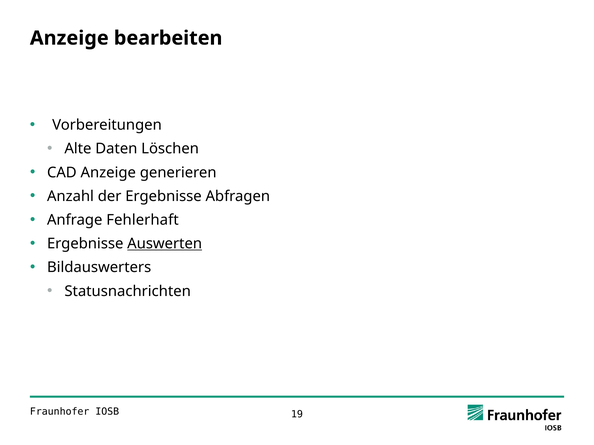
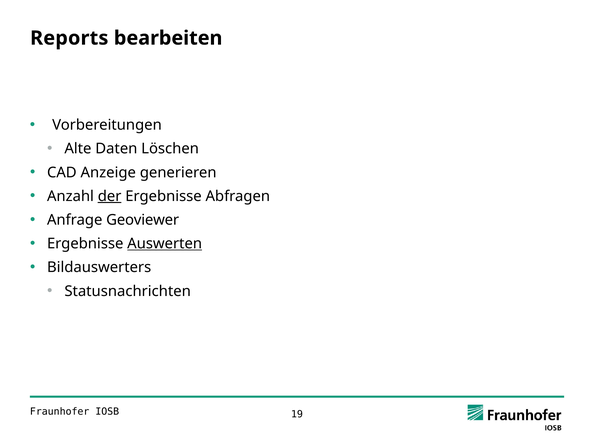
Anzeige at (69, 38): Anzeige -> Reports
der underline: none -> present
Fehlerhaft: Fehlerhaft -> Geoviewer
